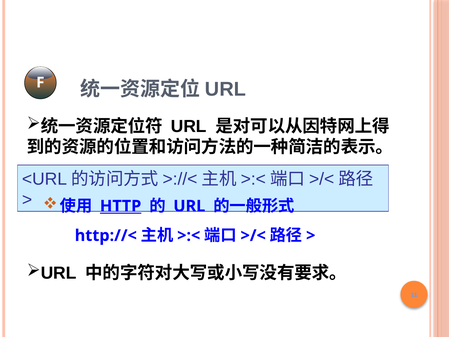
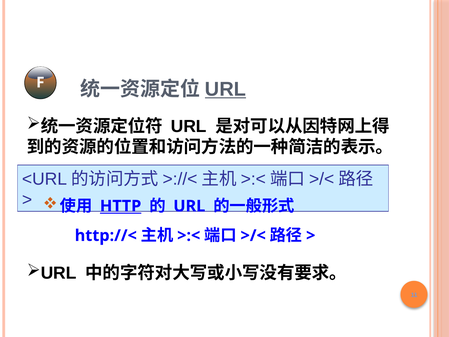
URL at (225, 89) underline: none -> present
